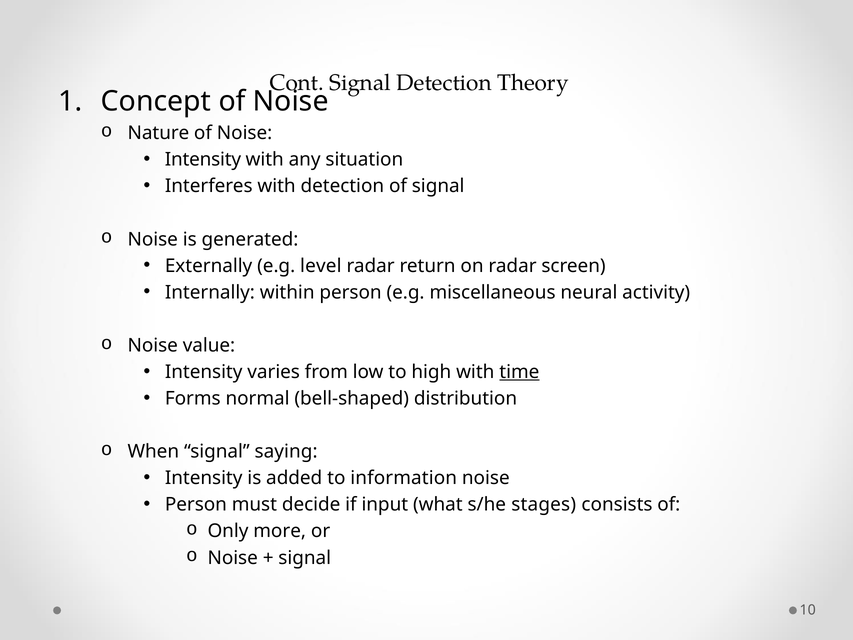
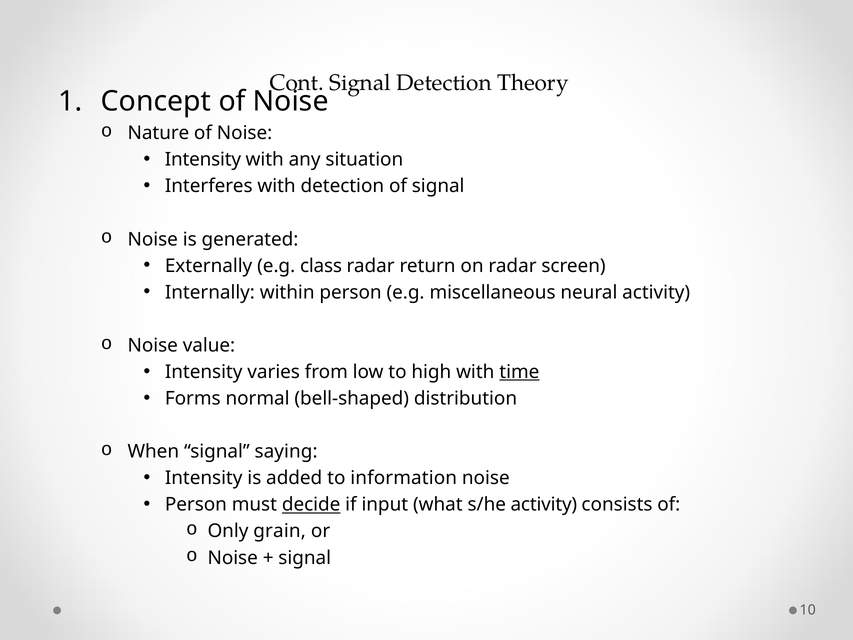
level: level -> class
decide underline: none -> present
s/he stages: stages -> activity
more: more -> grain
